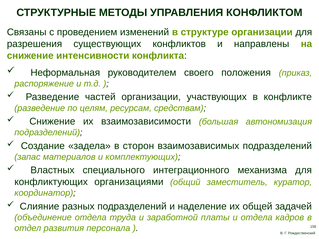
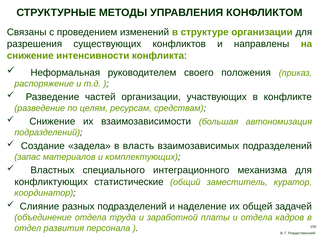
сторон: сторон -> власть
организациями: организациями -> статистические
